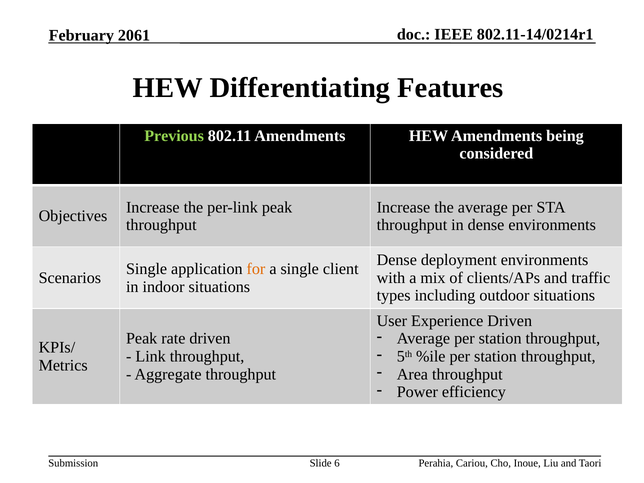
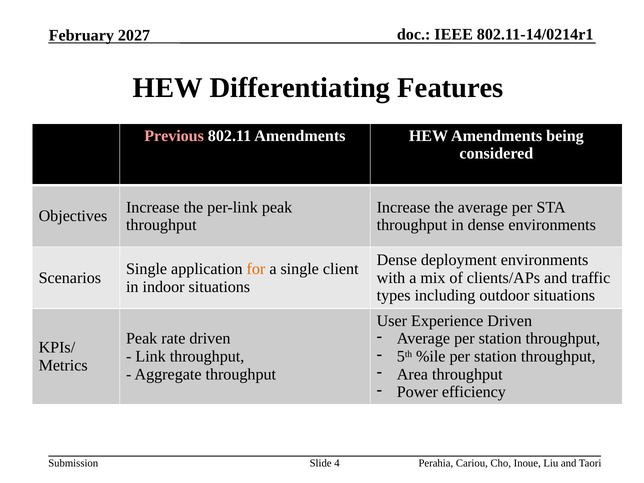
2061: 2061 -> 2027
Previous colour: light green -> pink
6: 6 -> 4
